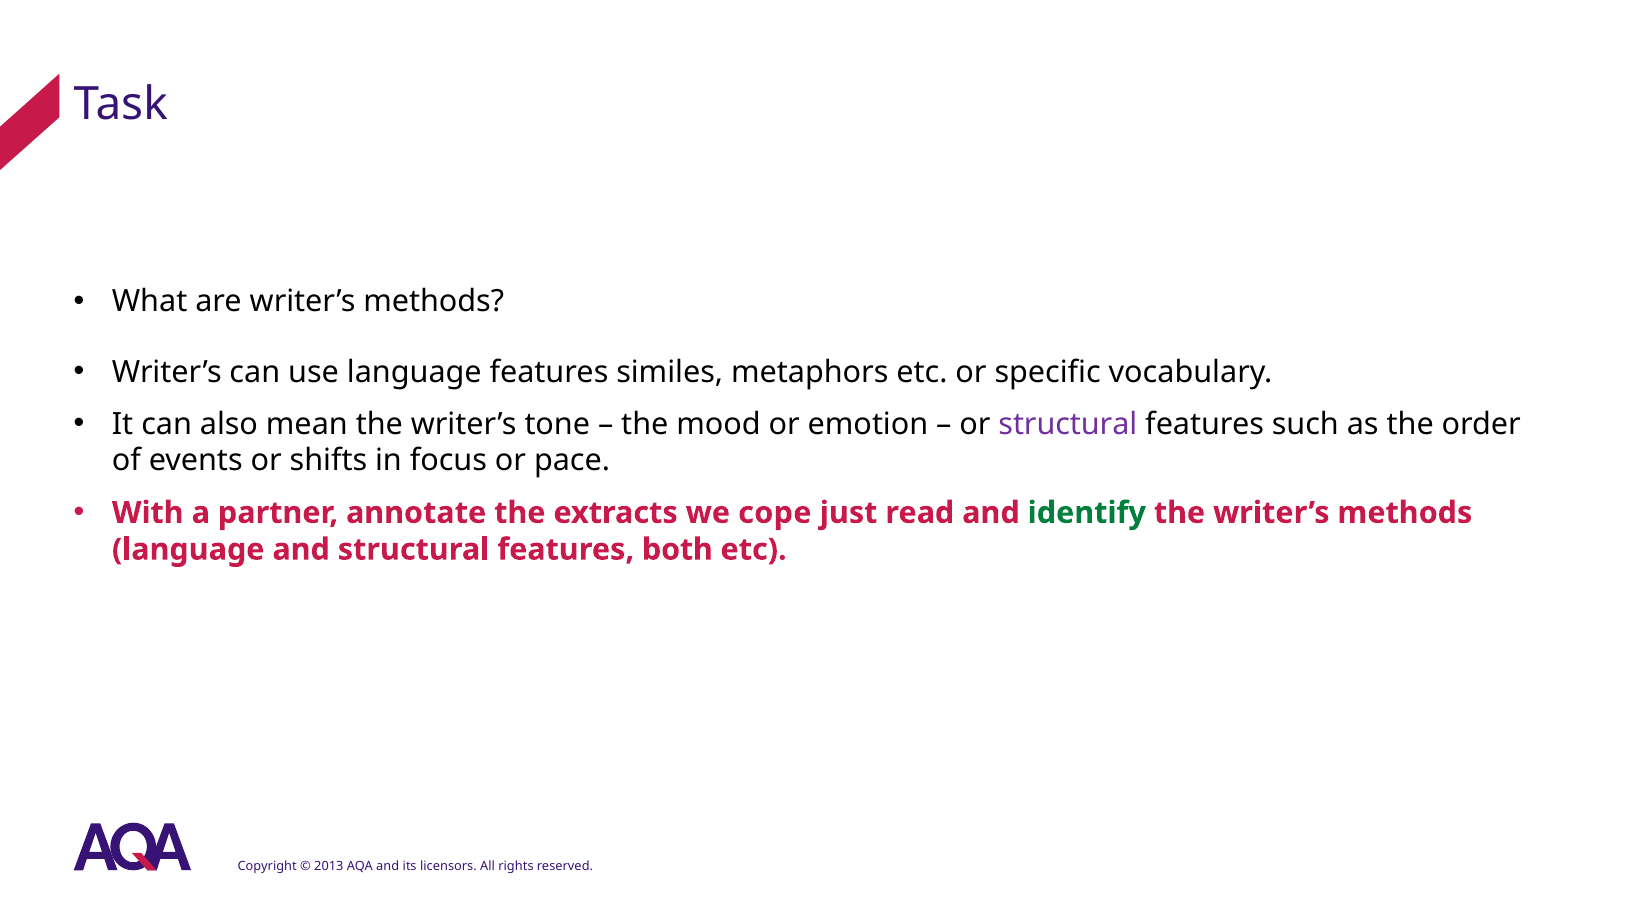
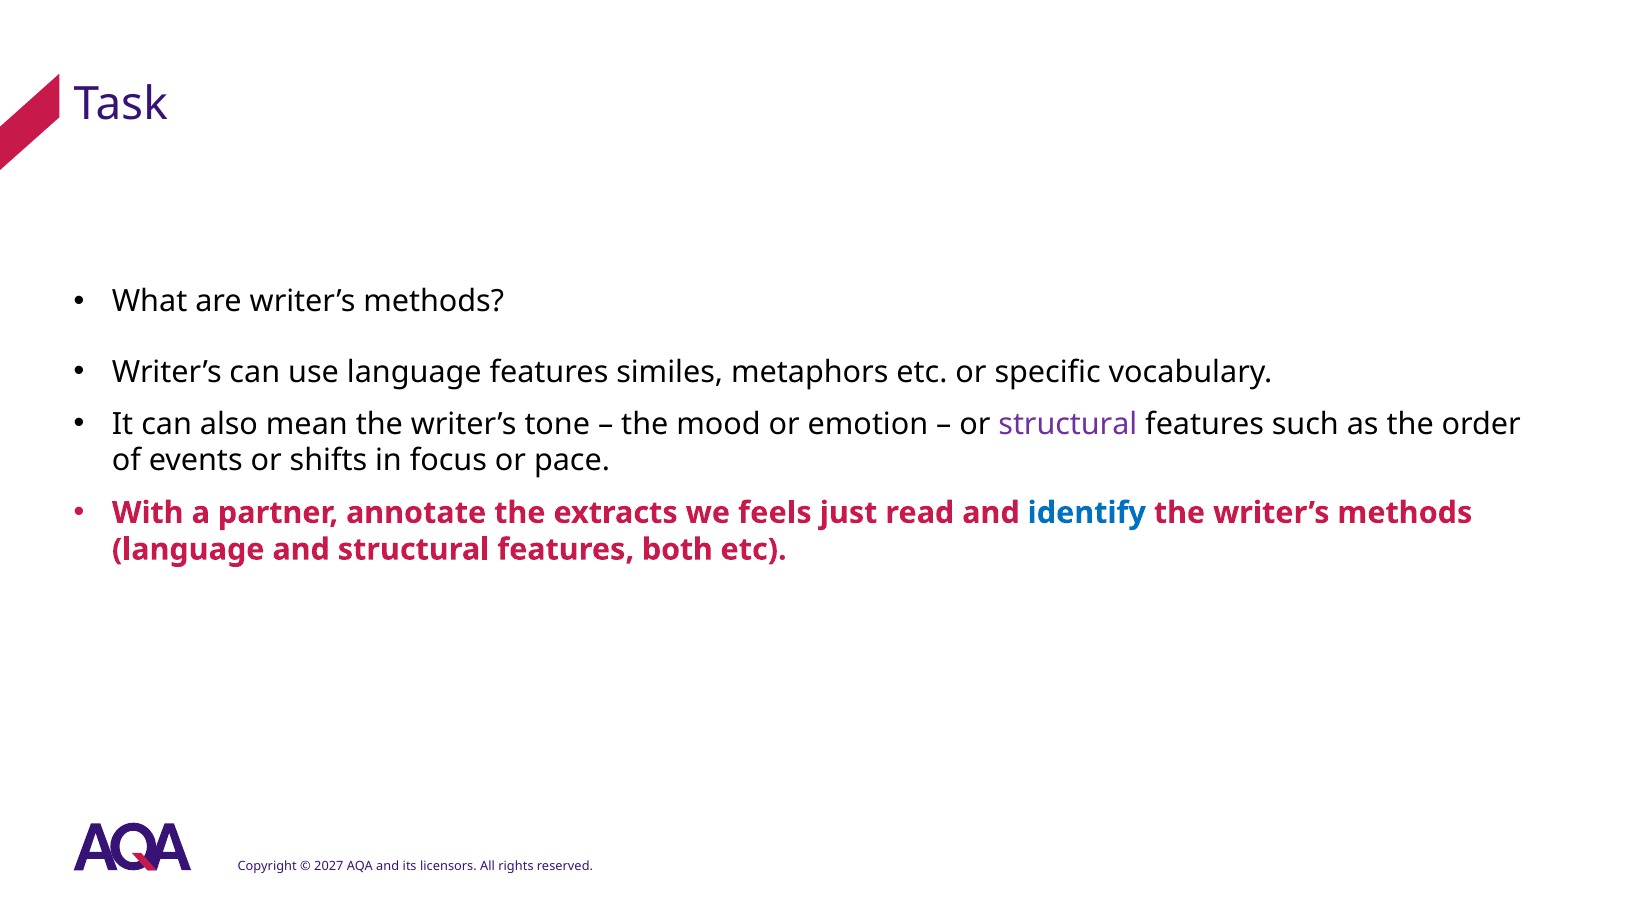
cope: cope -> feels
identify colour: green -> blue
2013: 2013 -> 2027
